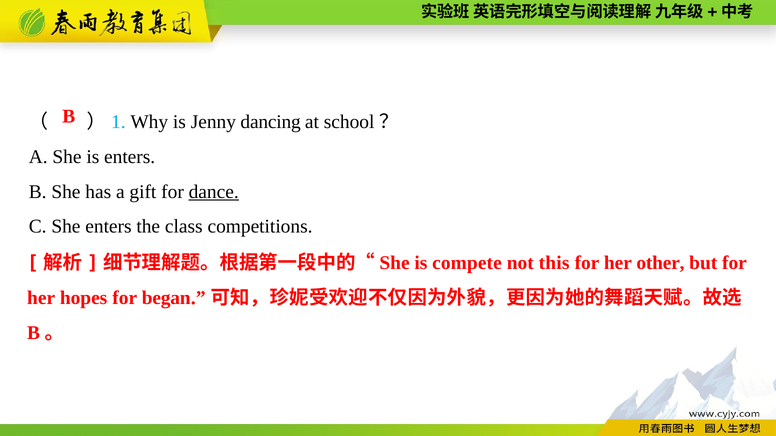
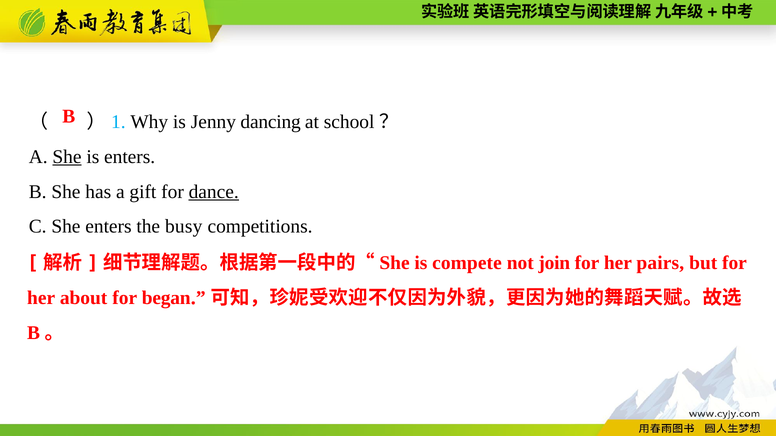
She at (67, 157) underline: none -> present
class: class -> busy
this: this -> join
other: other -> pairs
hopes: hopes -> about
